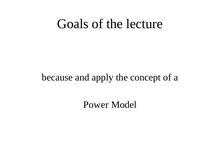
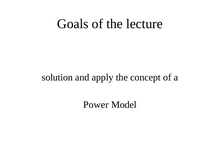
because: because -> solution
